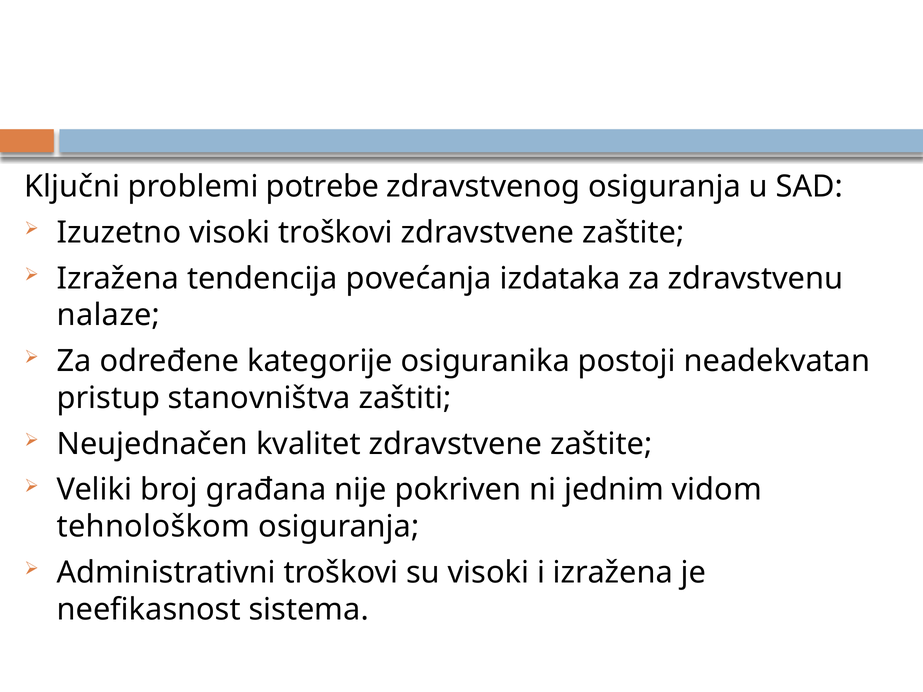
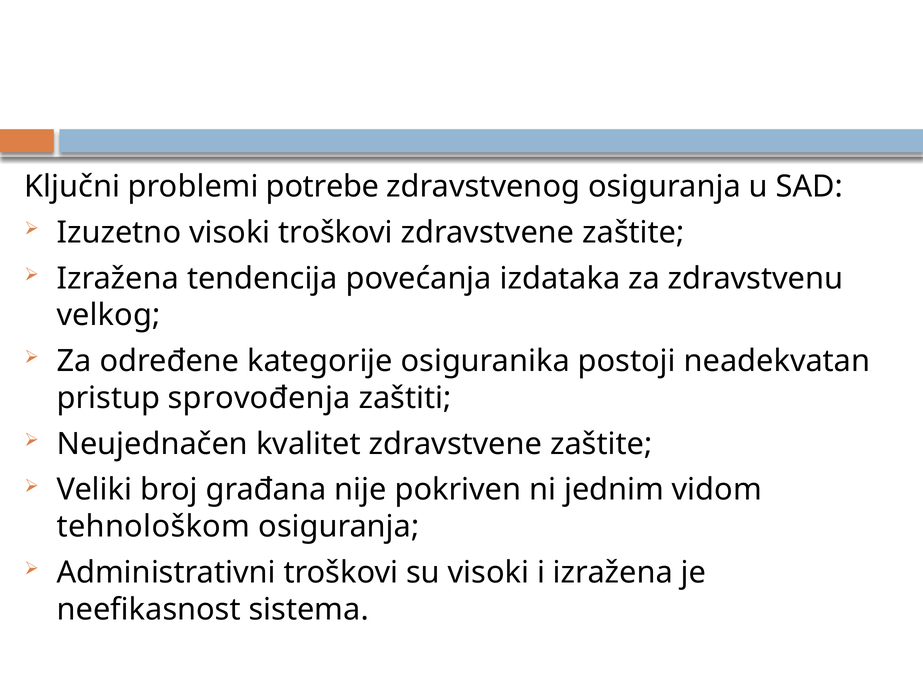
nalaze: nalaze -> velkog
stanovništva: stanovništva -> sprovođenja
